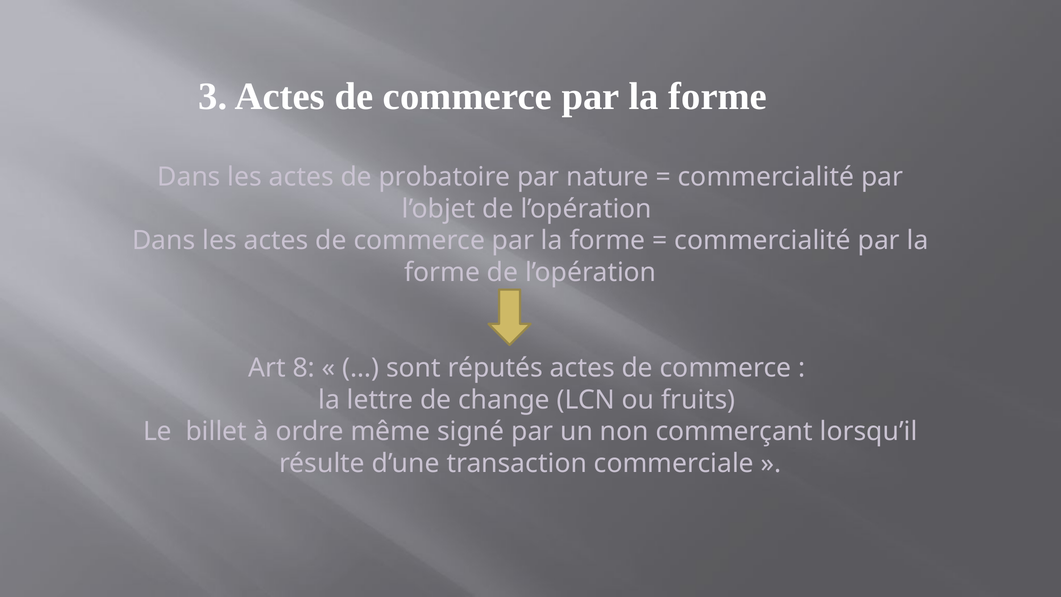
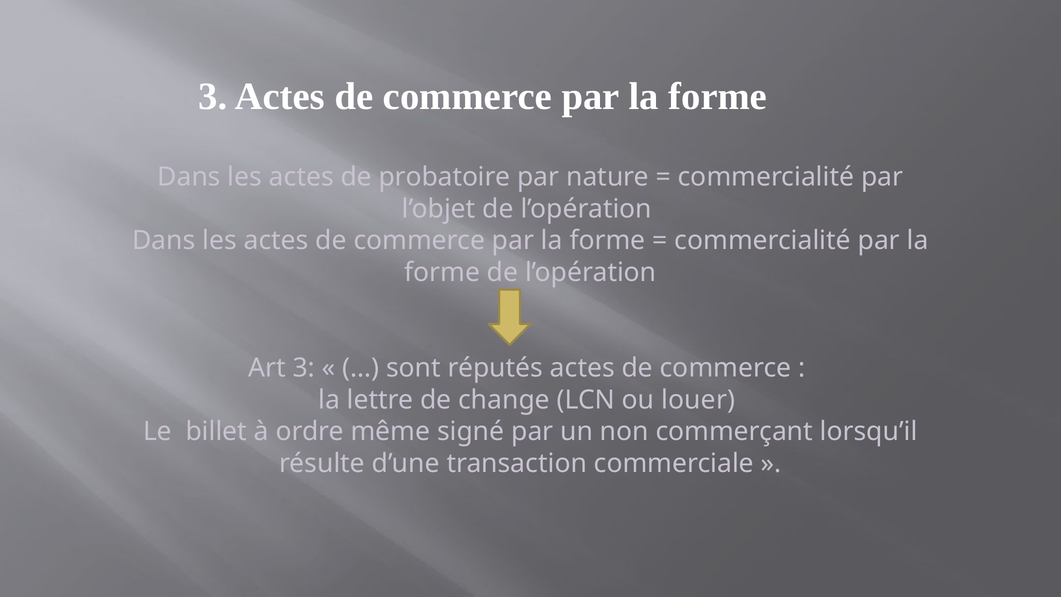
Art 8: 8 -> 3
fruits: fruits -> louer
